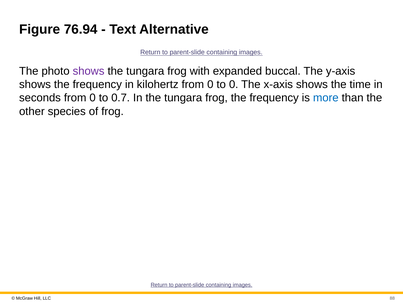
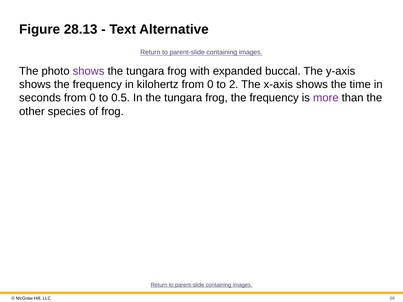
76.94: 76.94 -> 28.13
to 0: 0 -> 2
0.7: 0.7 -> 0.5
more colour: blue -> purple
